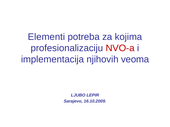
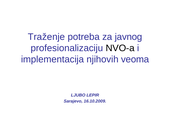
Elementi: Elementi -> Traženje
kojima: kojima -> javnog
NVO-a colour: red -> black
